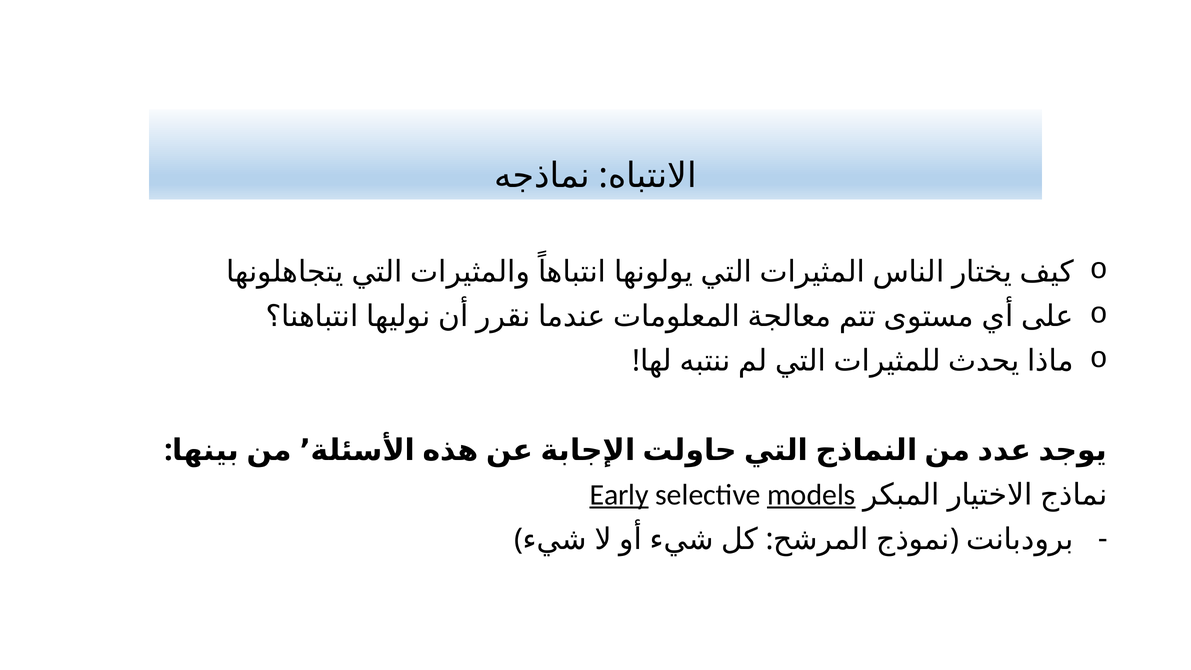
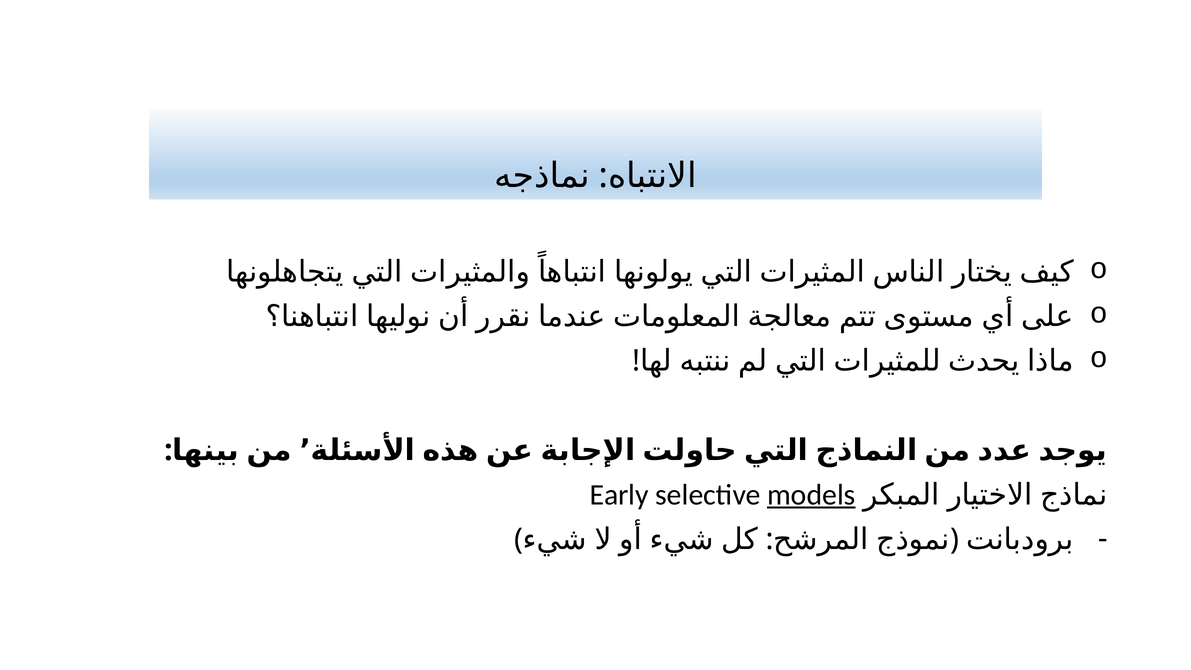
Early underline: present -> none
